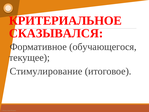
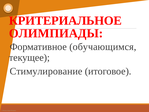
СКАЗЫВАЛСЯ: СКАЗЫВАЛСЯ -> ОЛИМПИАДЫ
обучающегося: обучающегося -> обучающимся
